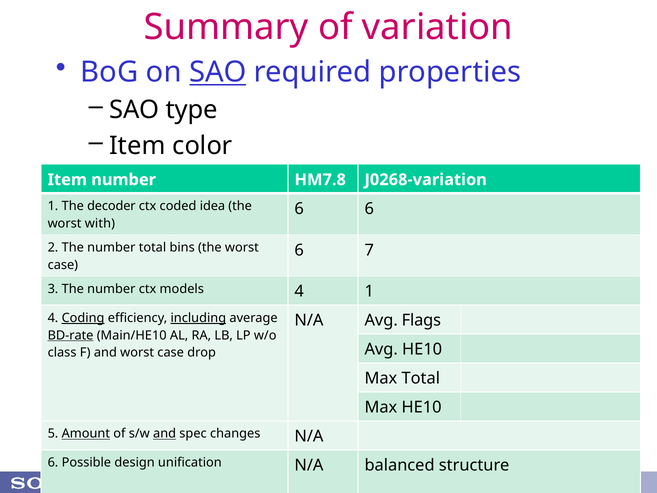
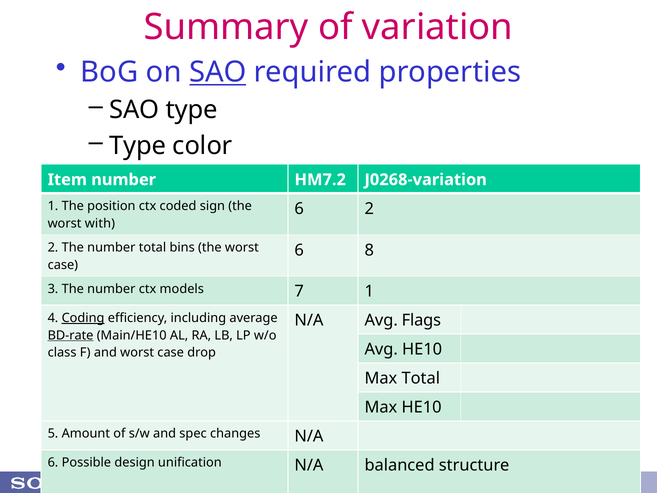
Item at (137, 146): Item -> Type
HM7.8: HM7.8 -> HM7.2
decoder: decoder -> position
idea: idea -> sign
6 6: 6 -> 2
7: 7 -> 8
models 4: 4 -> 7
including underline: present -> none
Amount underline: present -> none
and at (165, 433) underline: present -> none
